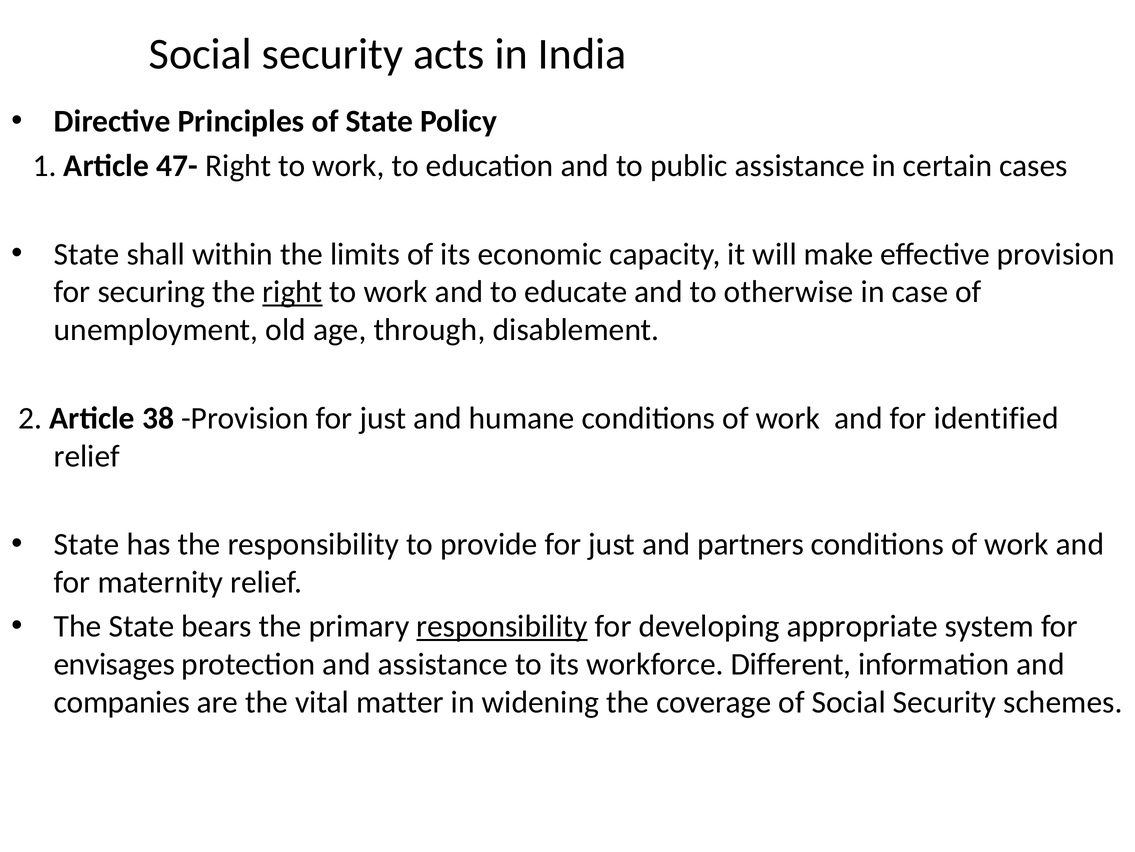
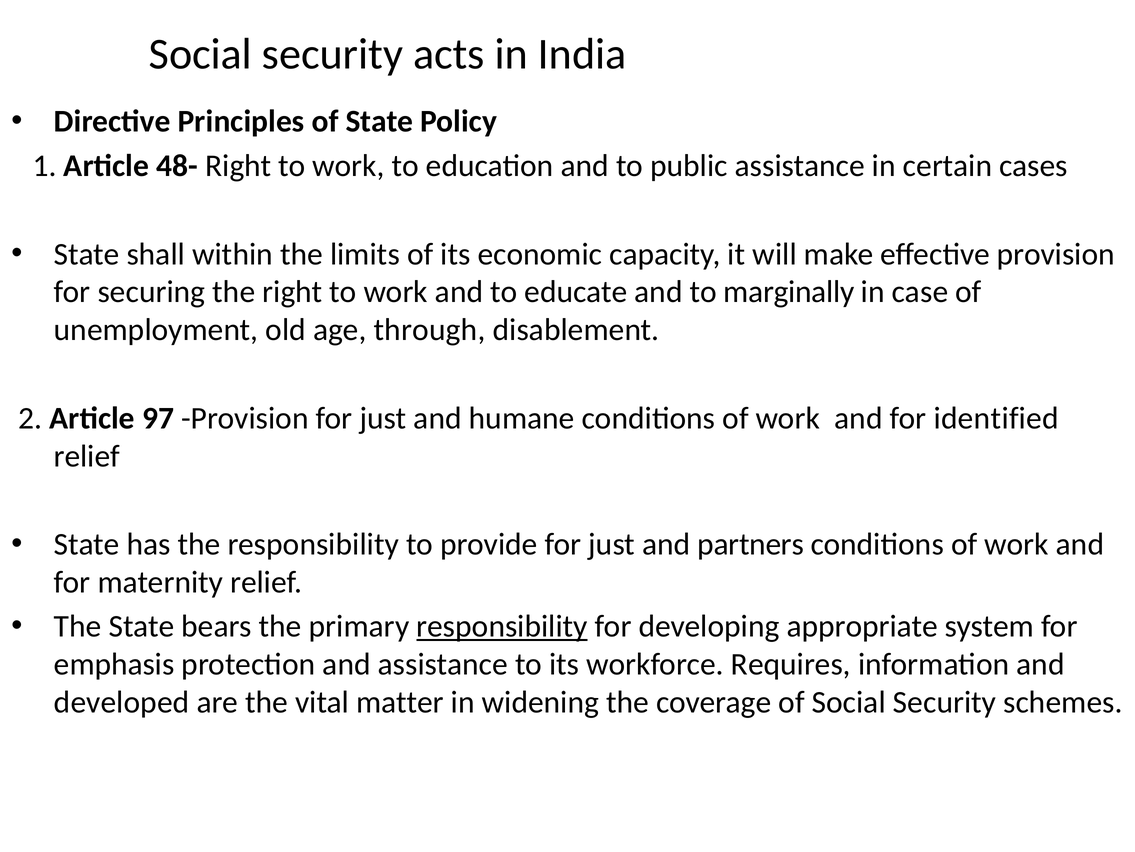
47-: 47- -> 48-
right at (292, 292) underline: present -> none
otherwise: otherwise -> marginally
38: 38 -> 97
envisages: envisages -> emphasis
Different: Different -> Requires
companies: companies -> developed
